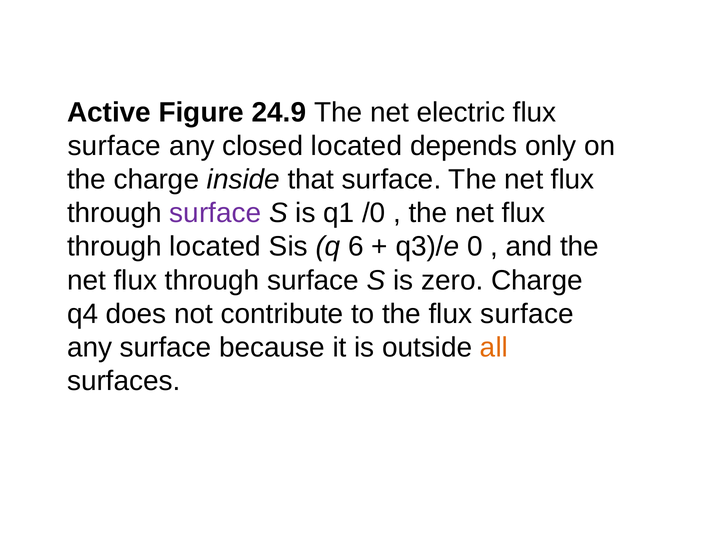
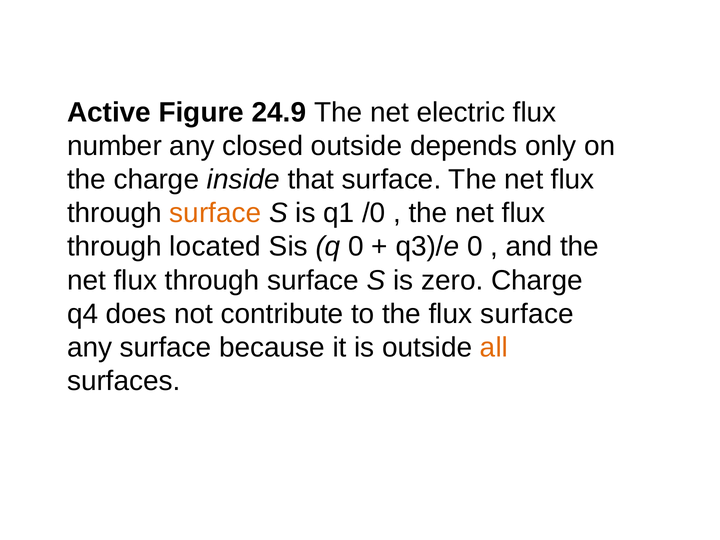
surface at (114, 146): surface -> number
closed located: located -> outside
surface at (215, 213) colour: purple -> orange
q 6: 6 -> 0
